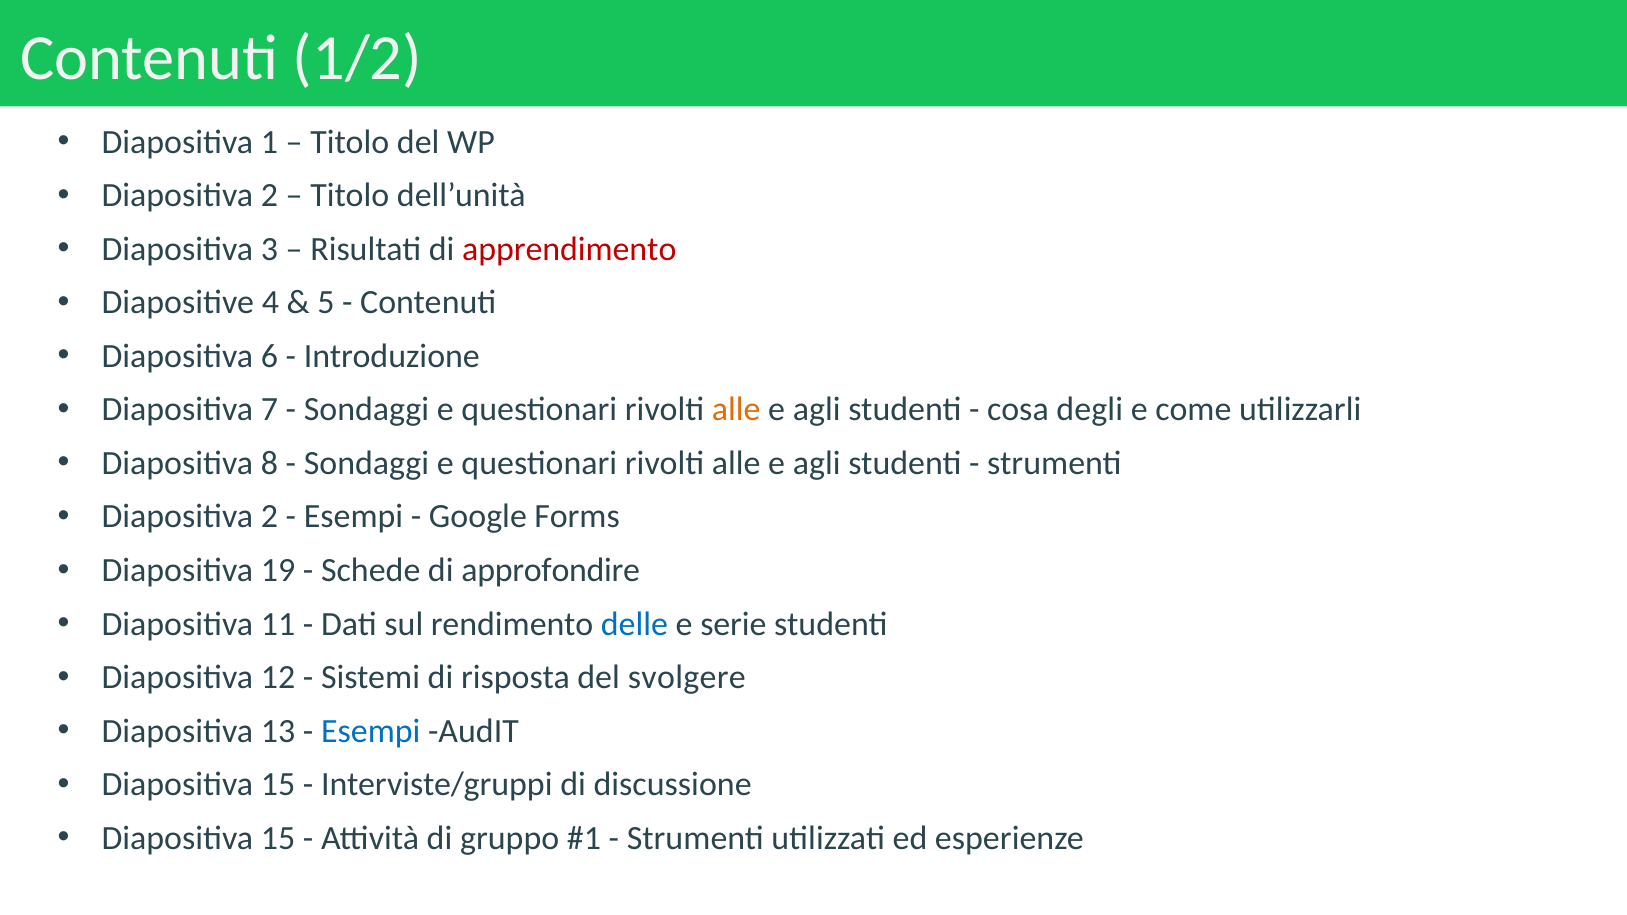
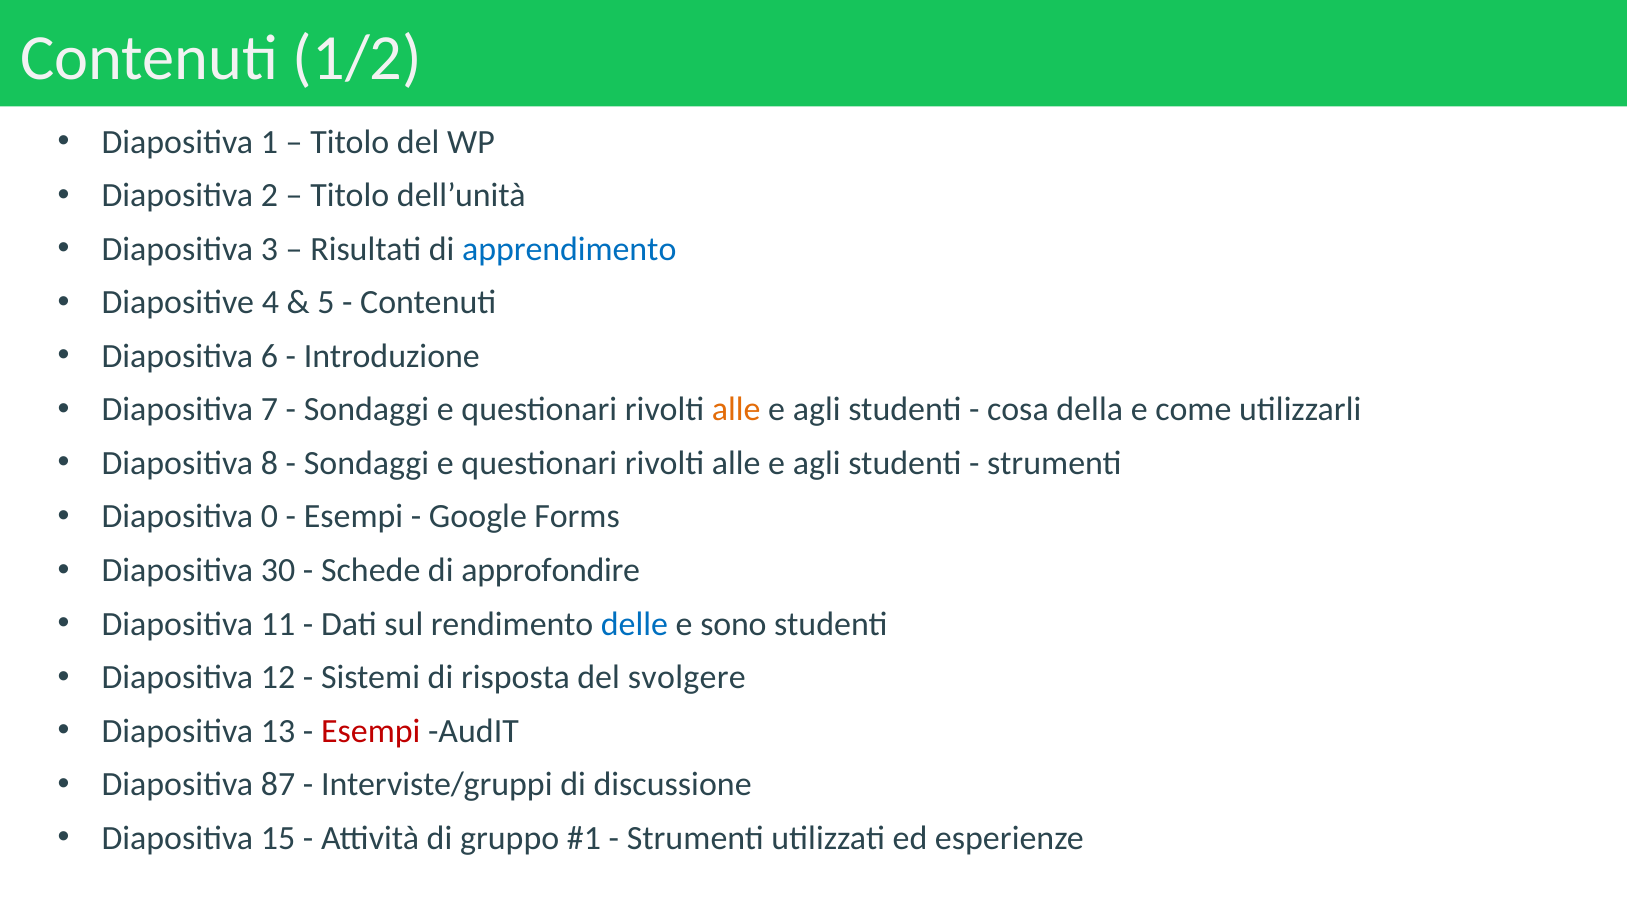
apprendimento colour: red -> blue
degli: degli -> della
2 at (269, 517): 2 -> 0
19: 19 -> 30
serie: serie -> sono
Esempi at (371, 731) colour: blue -> red
15 at (278, 785): 15 -> 87
